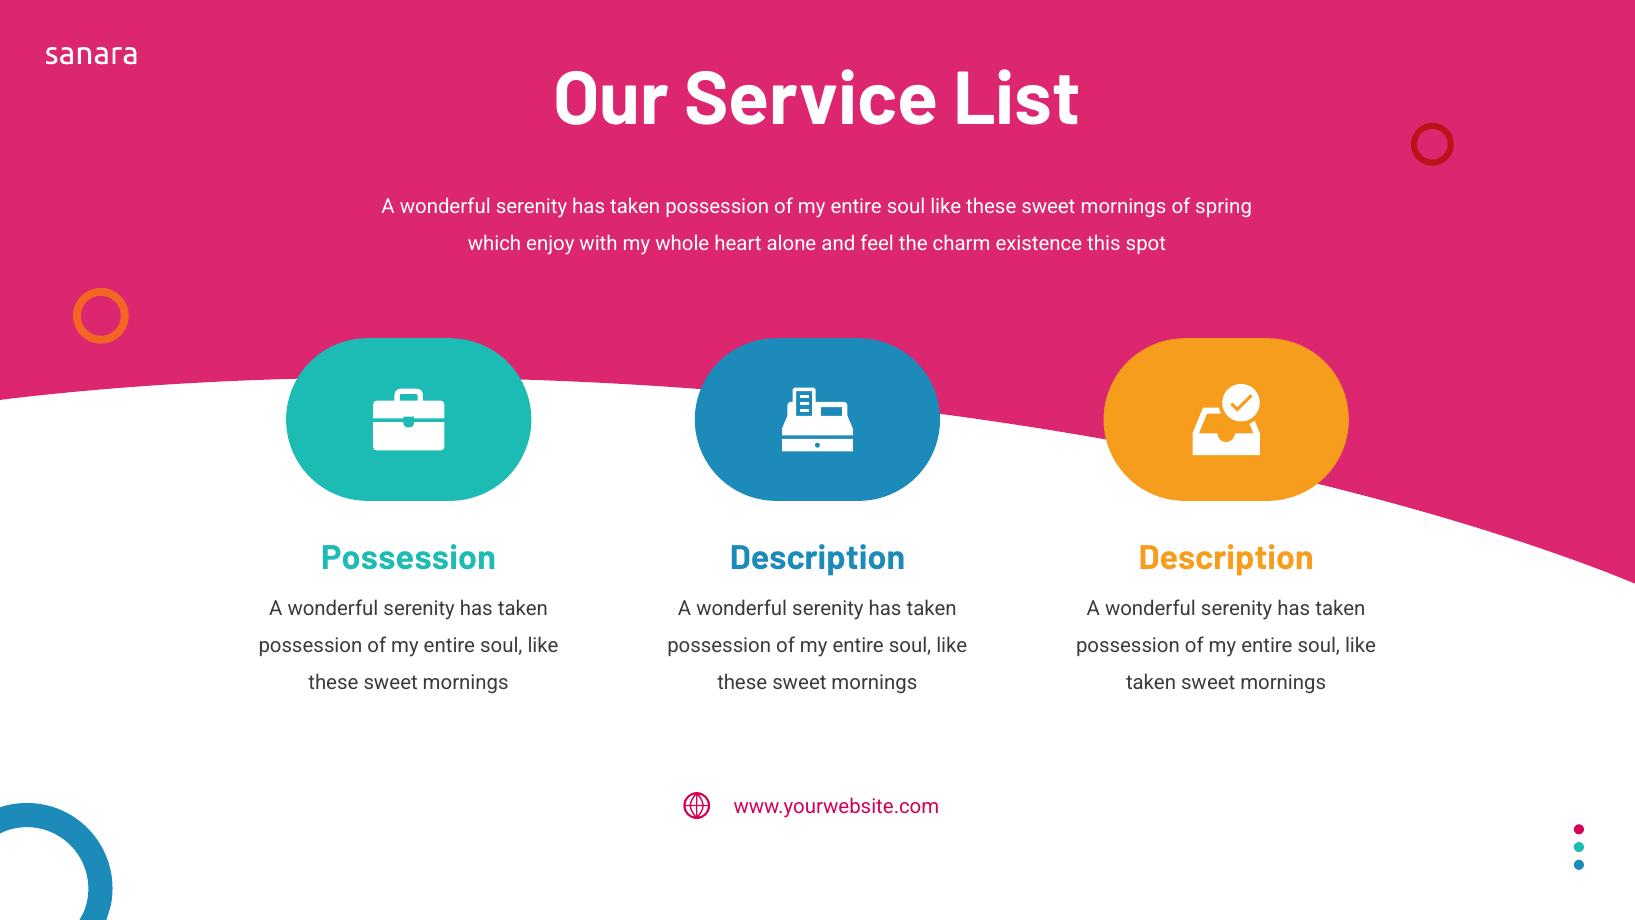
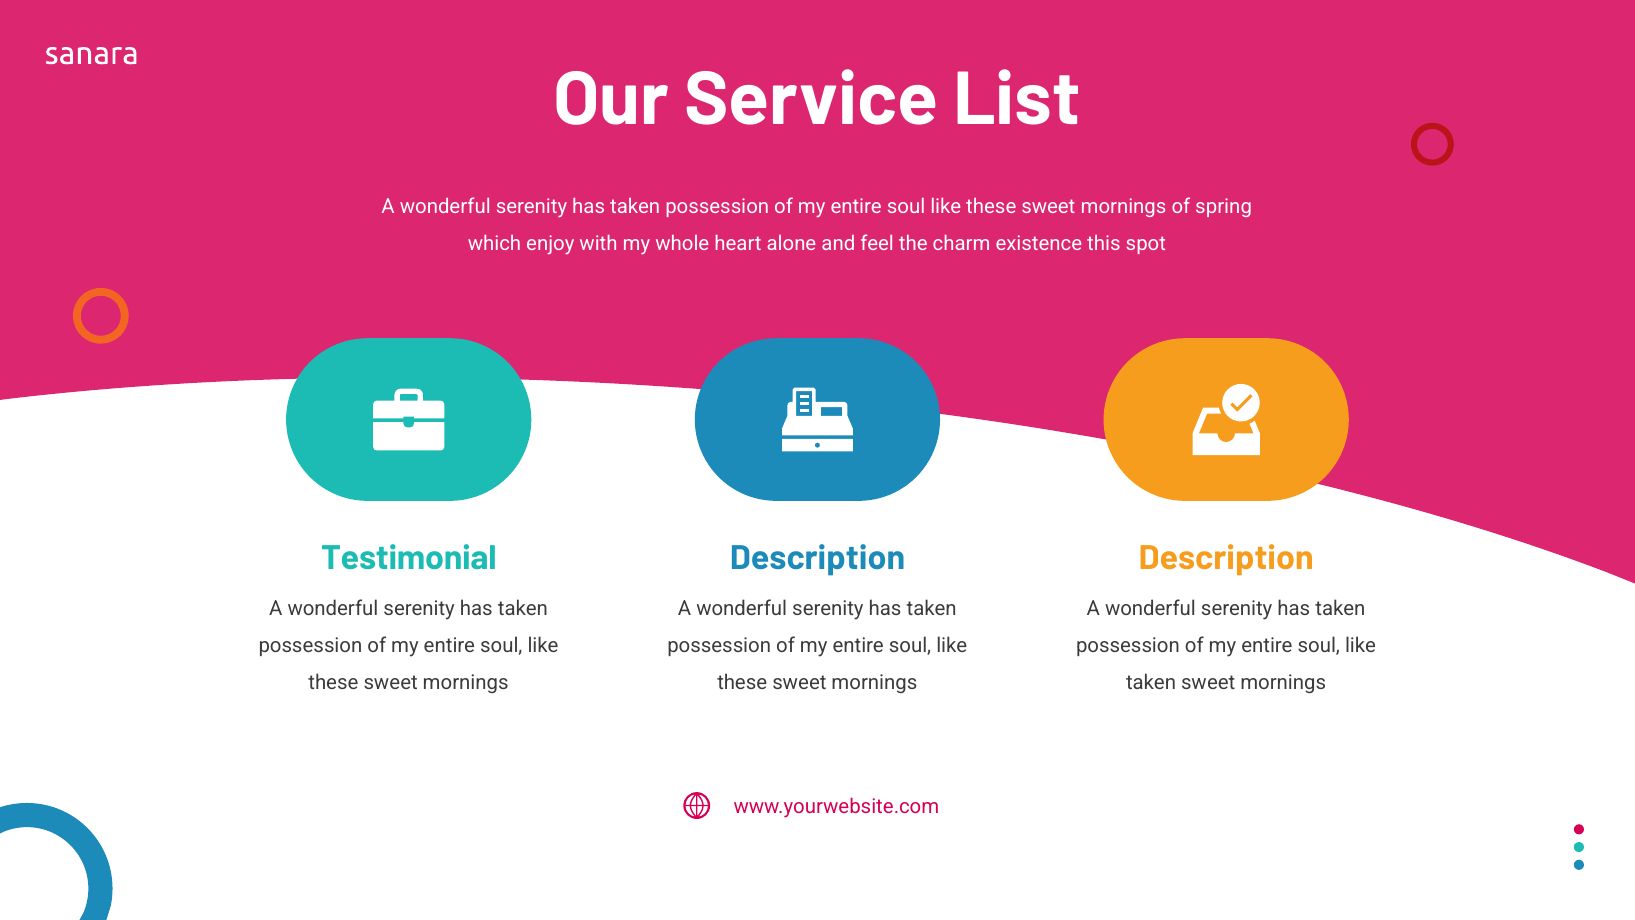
Possession at (409, 558): Possession -> Testimonial
